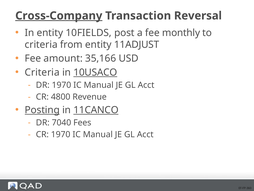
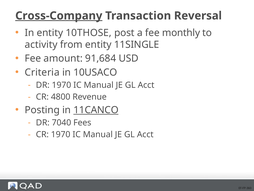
10FIELDS: 10FIELDS -> 10THOSE
criteria at (41, 45): criteria -> activity
11ADJUST: 11ADJUST -> 11SINGLE
35,166: 35,166 -> 91,684
10USACO underline: present -> none
Posting underline: present -> none
